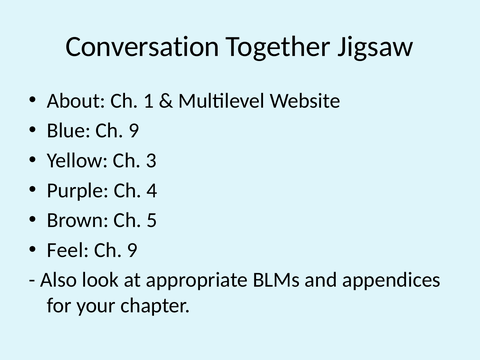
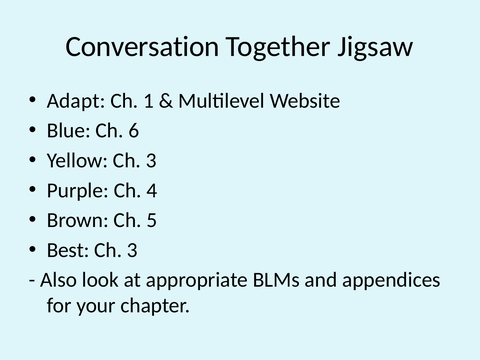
About: About -> Adapt
Blue Ch 9: 9 -> 6
Feel: Feel -> Best
9 at (132, 250): 9 -> 3
